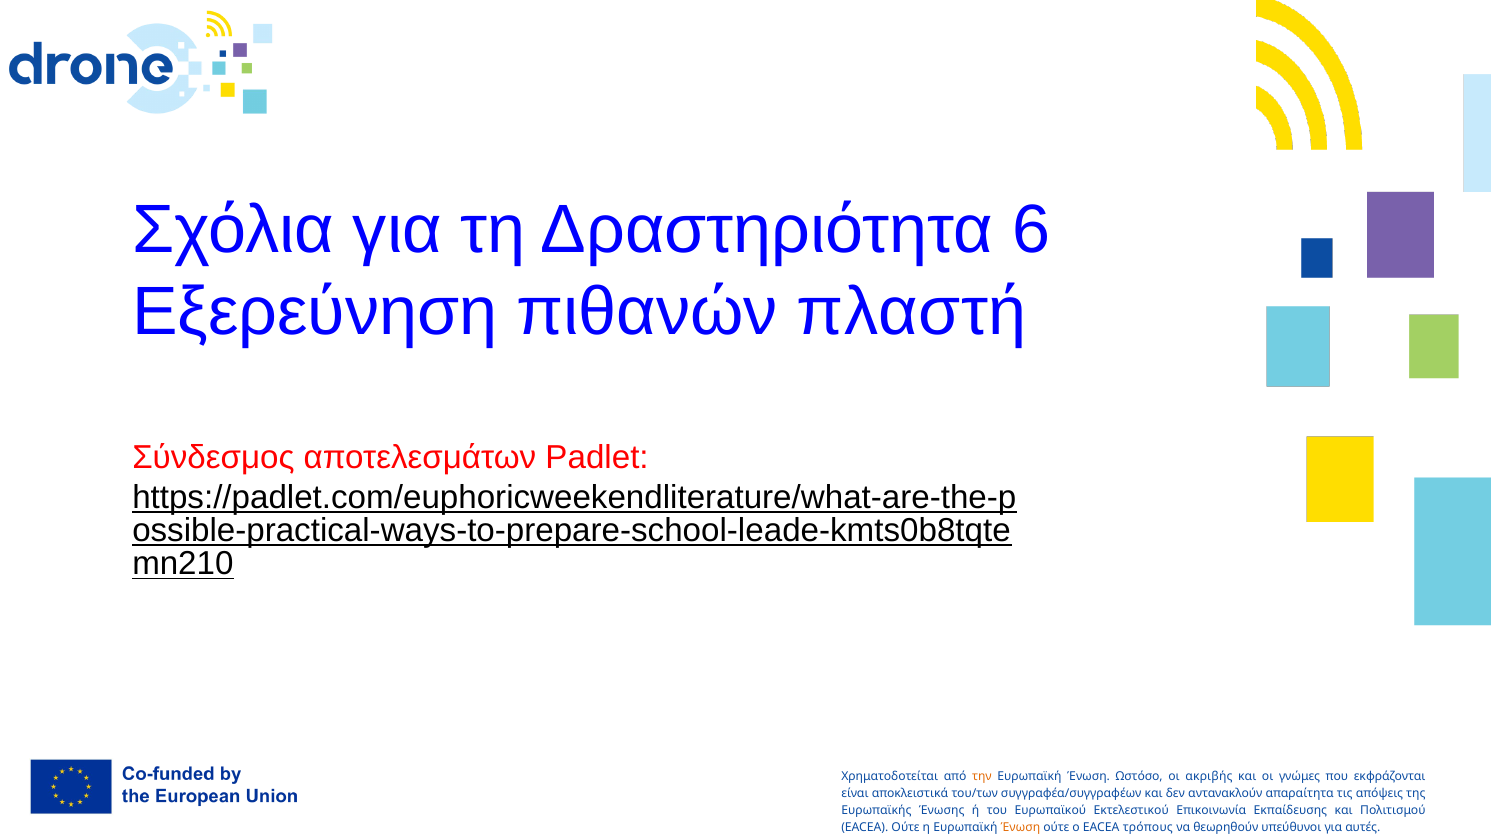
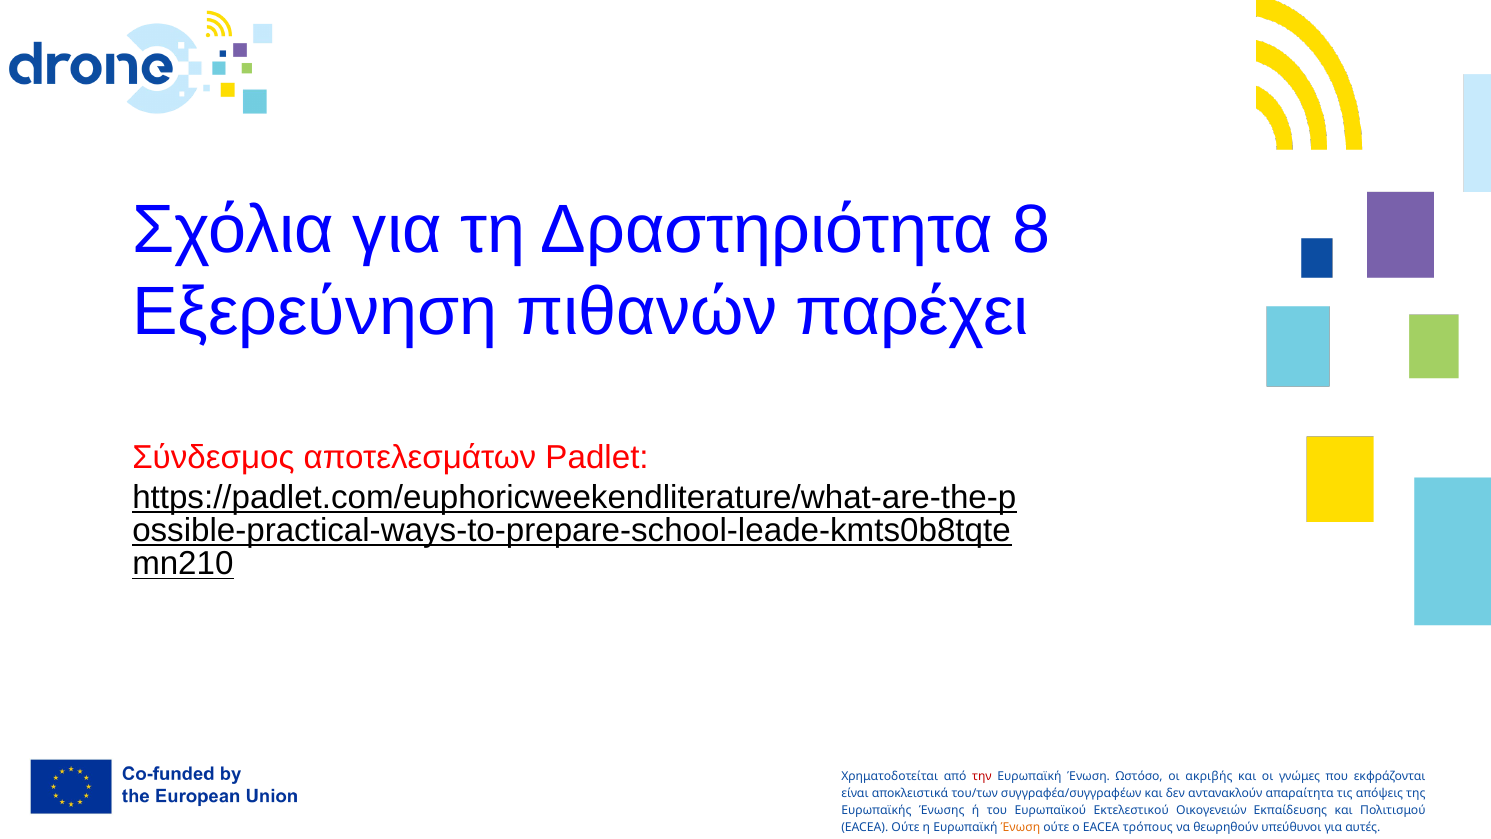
6: 6 -> 8
πλαστή: πλαστή -> παρέχει
την colour: orange -> red
Επικοινωνία: Επικοινωνία -> Οικογενειών
